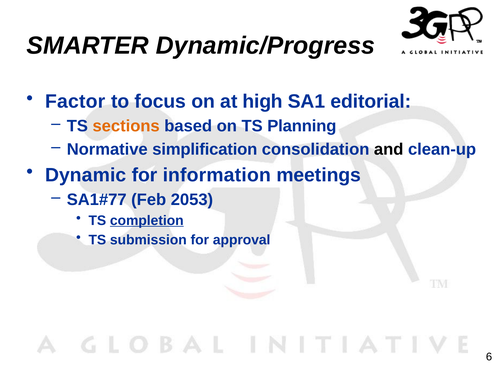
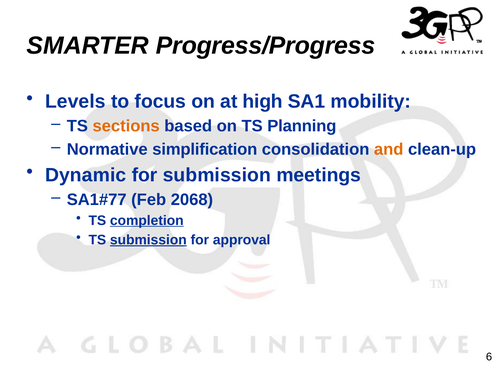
Dynamic/Progress: Dynamic/Progress -> Progress/Progress
Factor: Factor -> Levels
editorial: editorial -> mobility
and colour: black -> orange
for information: information -> submission
2053: 2053 -> 2068
submission at (148, 240) underline: none -> present
